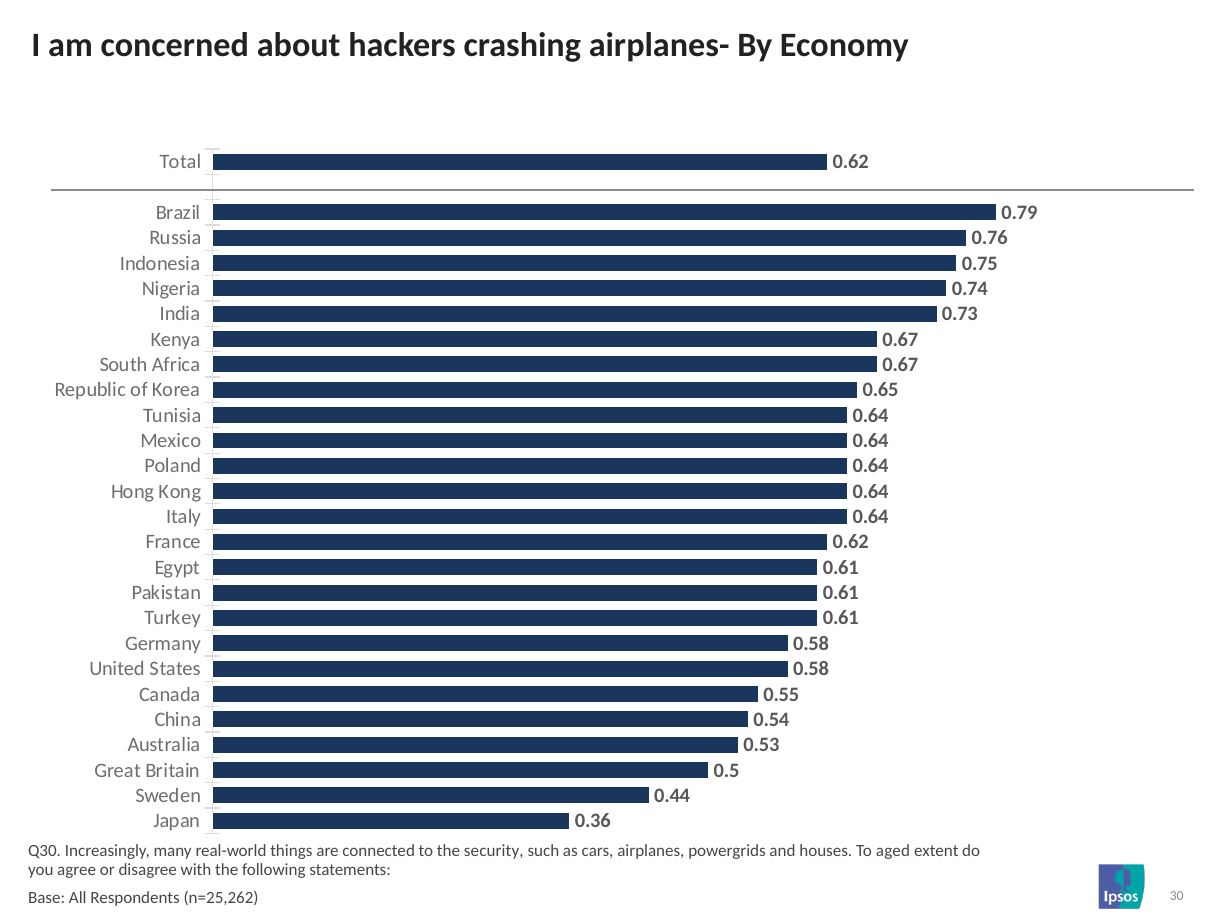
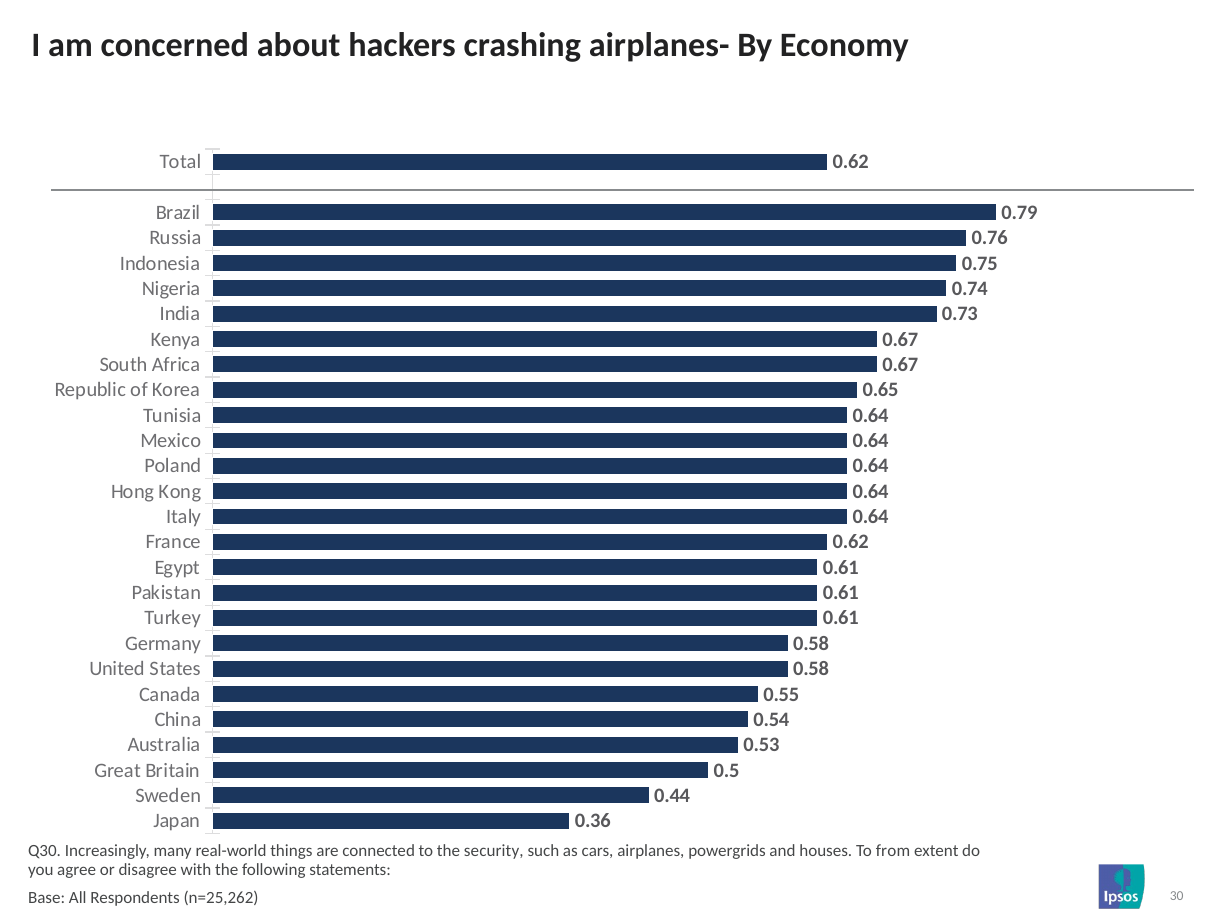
aged: aged -> from
